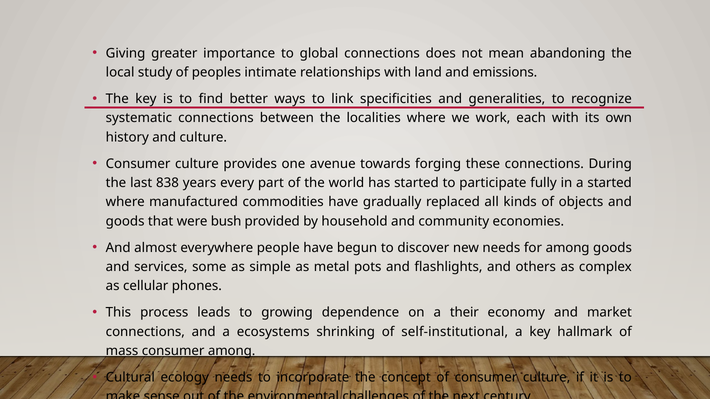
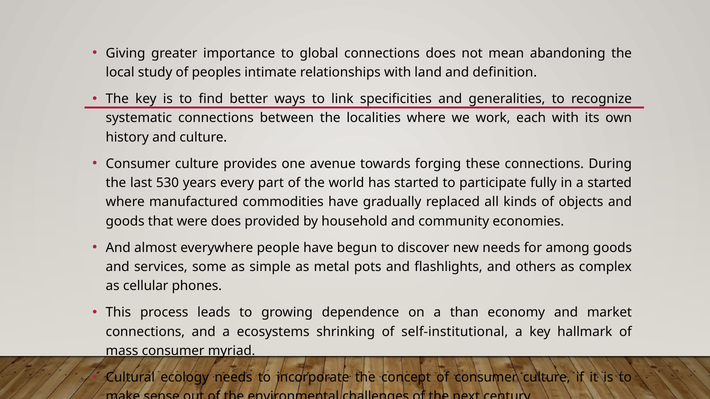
emissions: emissions -> definition
838: 838 -> 530
were bush: bush -> does
their: their -> than
consumer among: among -> myriad
